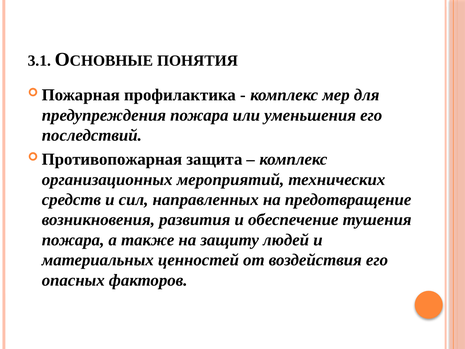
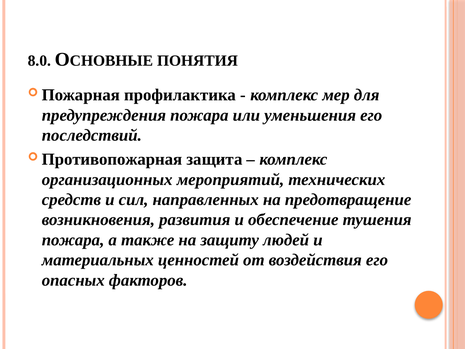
3.1: 3.1 -> 8.0
